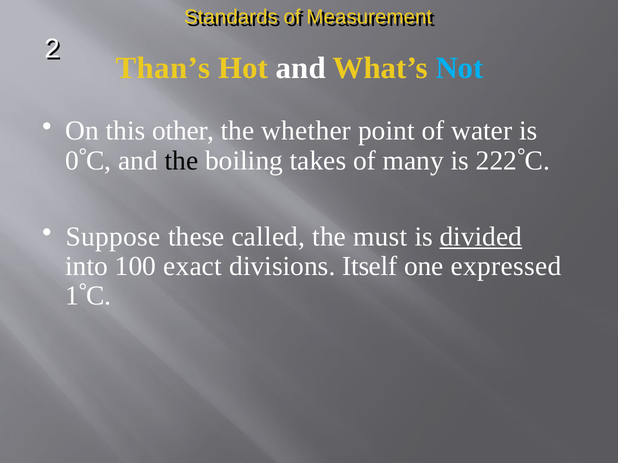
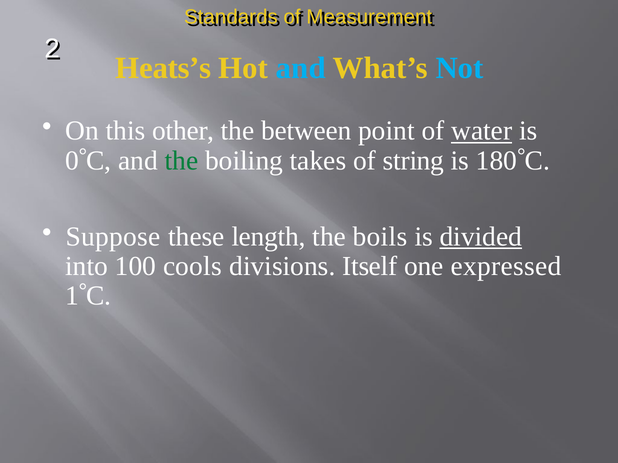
Than’s: Than’s -> Heats’s
and at (301, 68) colour: white -> light blue
whether: whether -> between
water underline: none -> present
the at (181, 161) colour: black -> green
many: many -> string
222: 222 -> 180
called: called -> length
must: must -> boils
exact: exact -> cools
